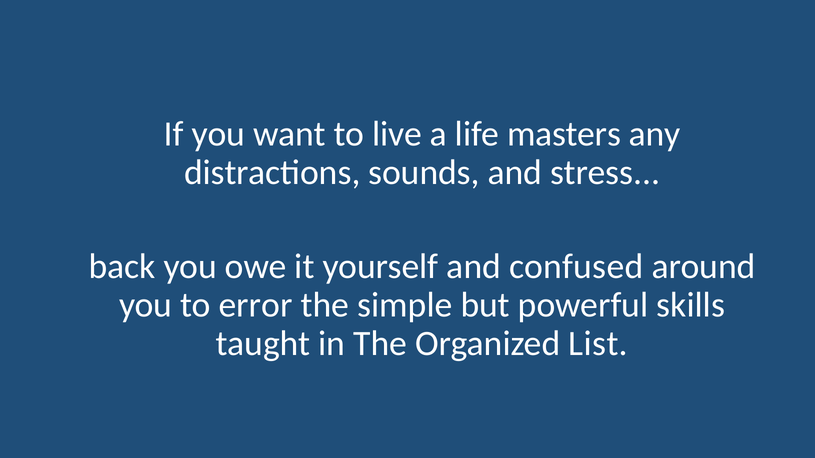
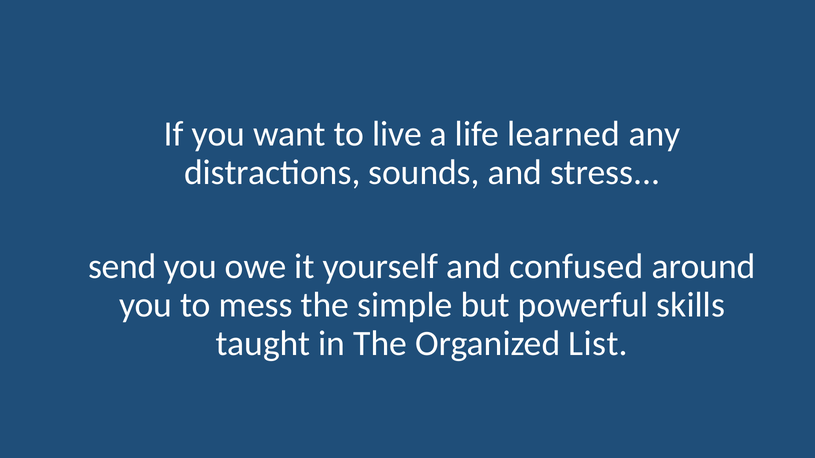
masters: masters -> learned
back: back -> send
error: error -> mess
